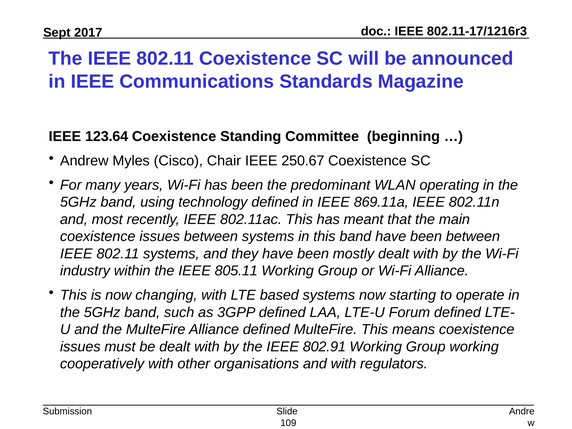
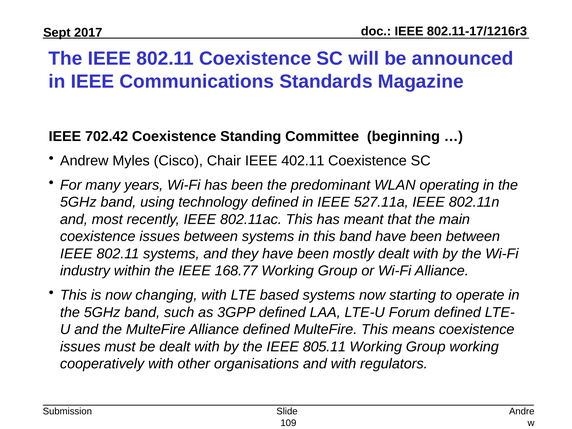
123.64: 123.64 -> 702.42
250.67: 250.67 -> 402.11
869.11a: 869.11a -> 527.11a
805.11: 805.11 -> 168.77
802.91: 802.91 -> 805.11
